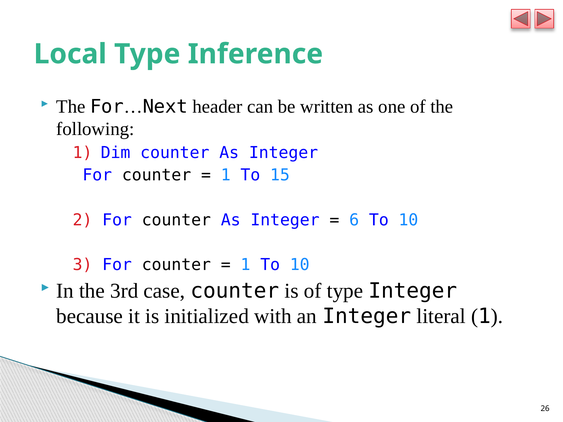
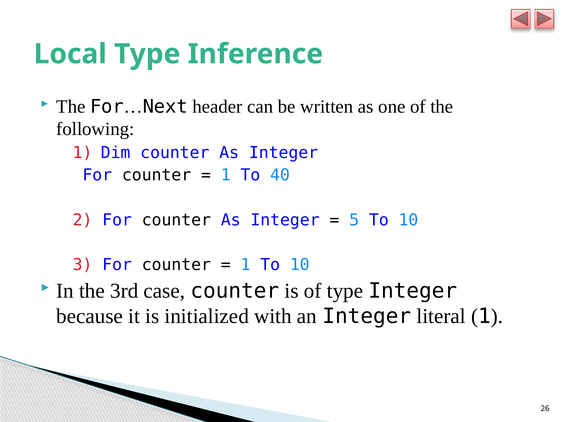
15: 15 -> 40
6: 6 -> 5
